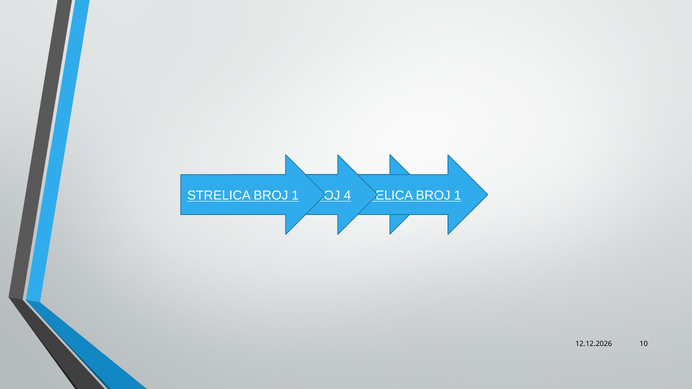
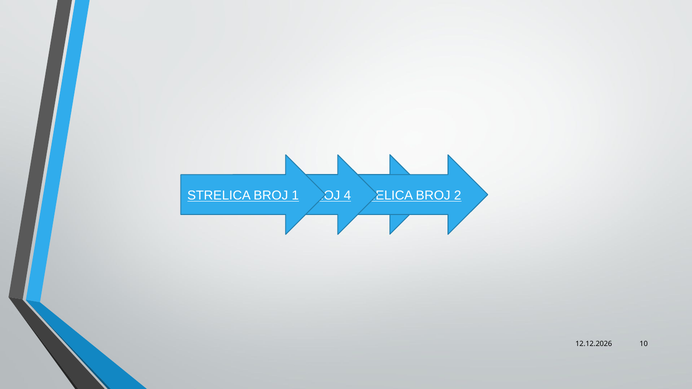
1 at (458, 196): 1 -> 2
